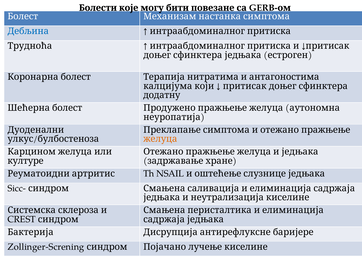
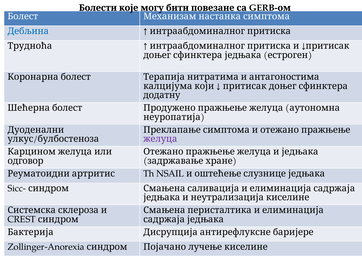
желуца at (160, 139) colour: orange -> purple
културе: културе -> одговор
Zollinger-Screning: Zollinger-Screning -> Zollinger-Anorexia
